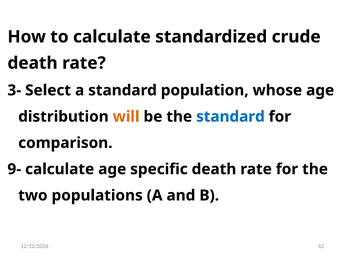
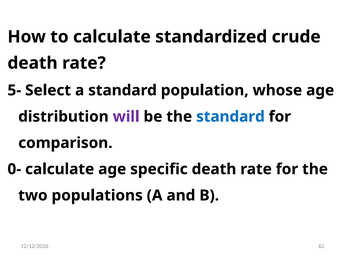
3-: 3- -> 5-
will colour: orange -> purple
9-: 9- -> 0-
